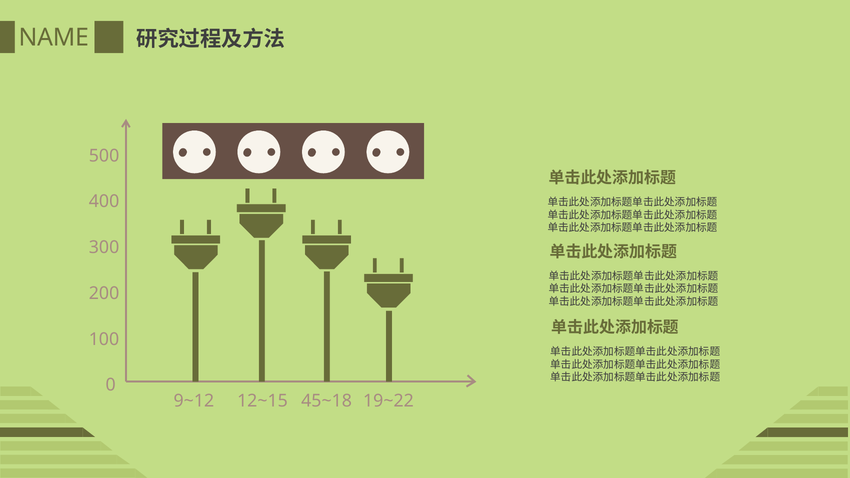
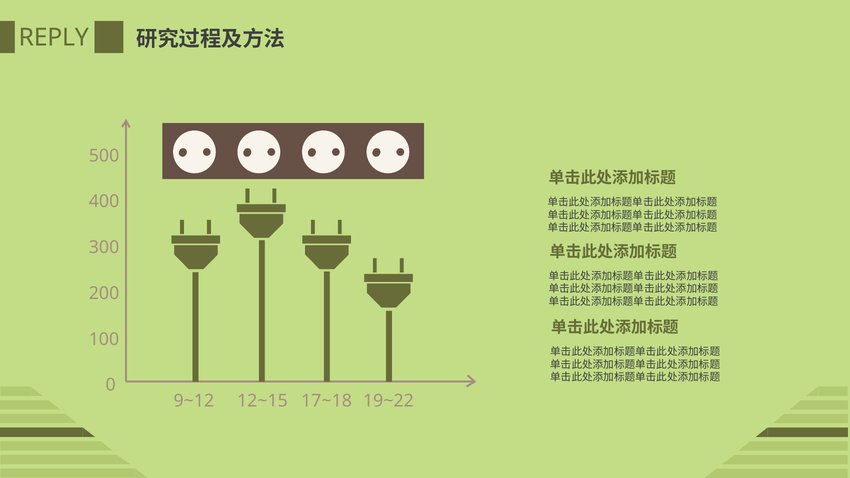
NAME: NAME -> REPLY
45~18: 45~18 -> 17~18
